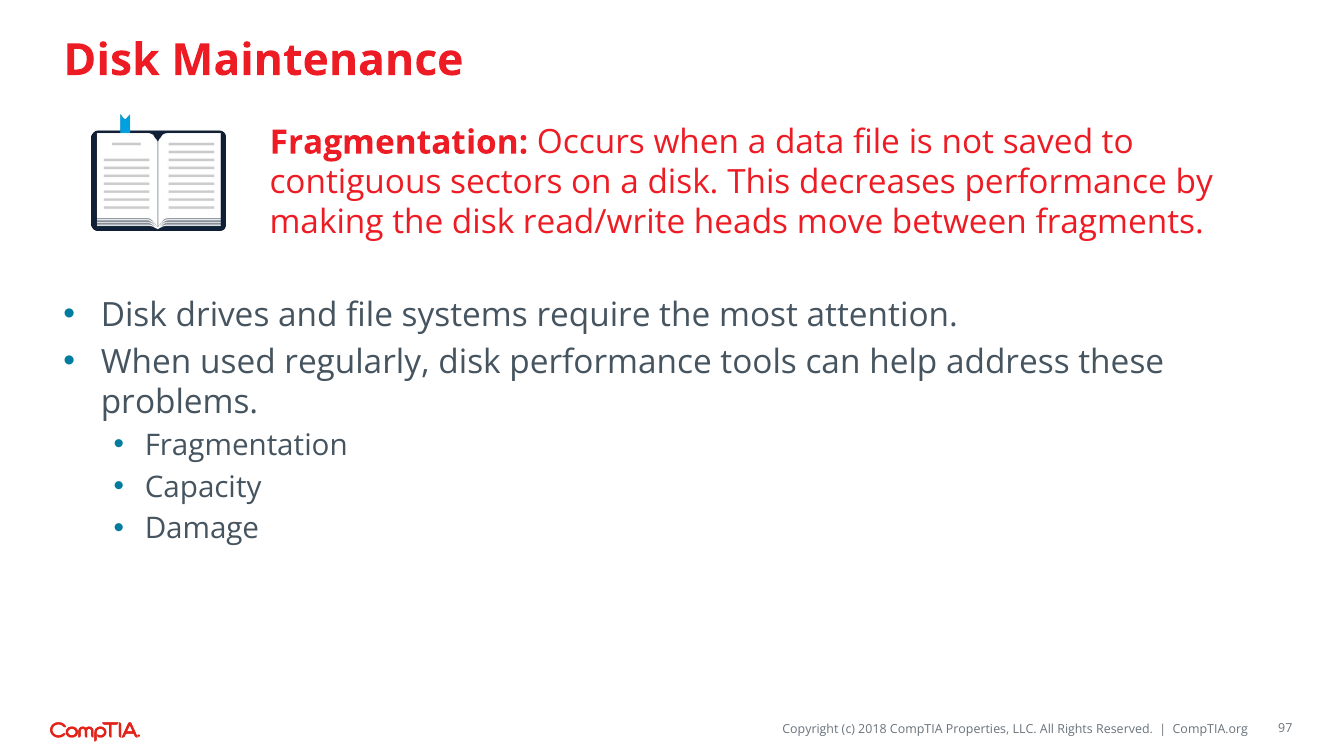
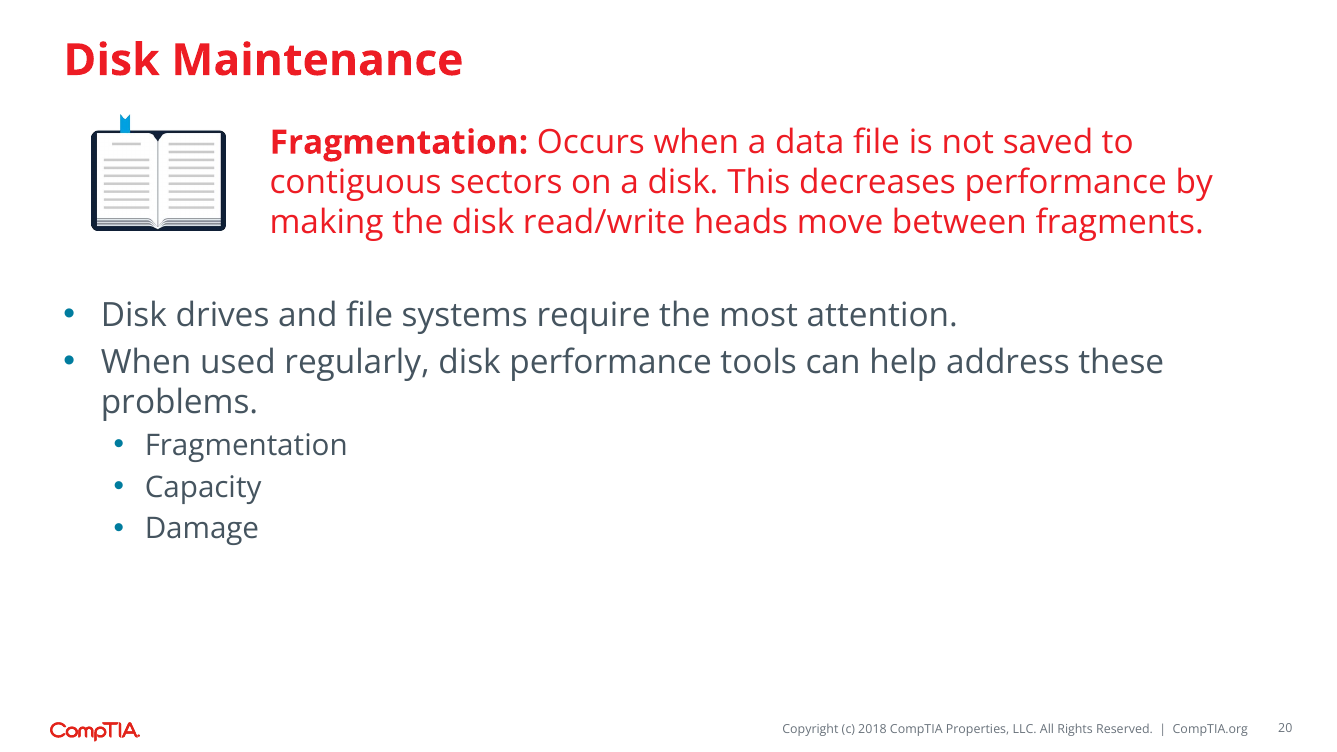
97: 97 -> 20
